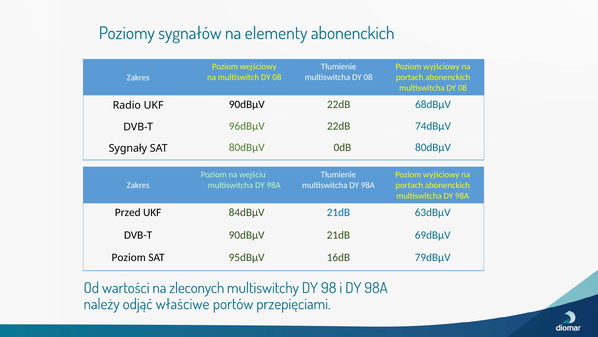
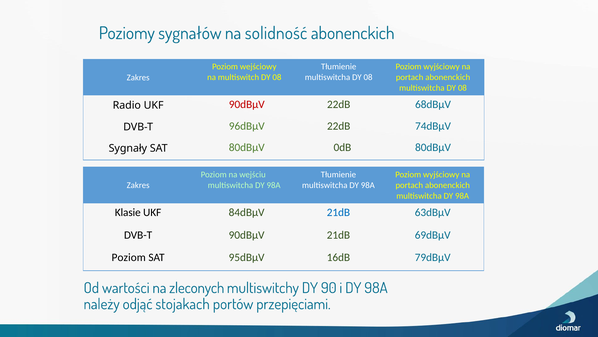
elementy: elementy -> solidność
90dBµV at (247, 104) colour: black -> red
Przed: Przed -> Klasie
98: 98 -> 90
właściwe: właściwe -> stojakach
